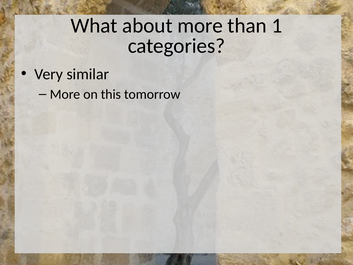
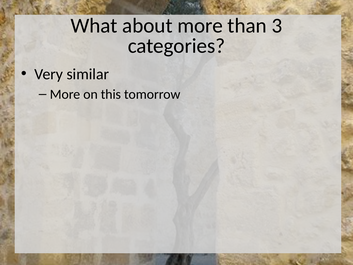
1: 1 -> 3
